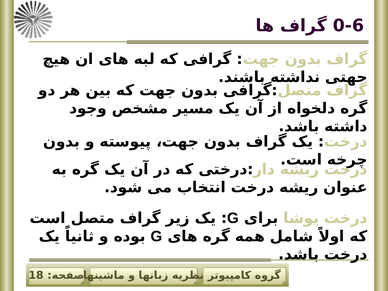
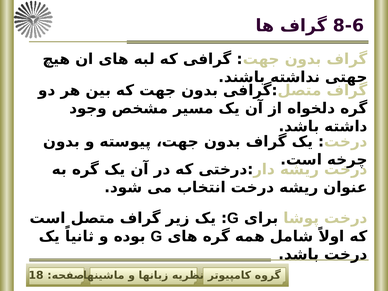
0-6: 0-6 -> 8-6
